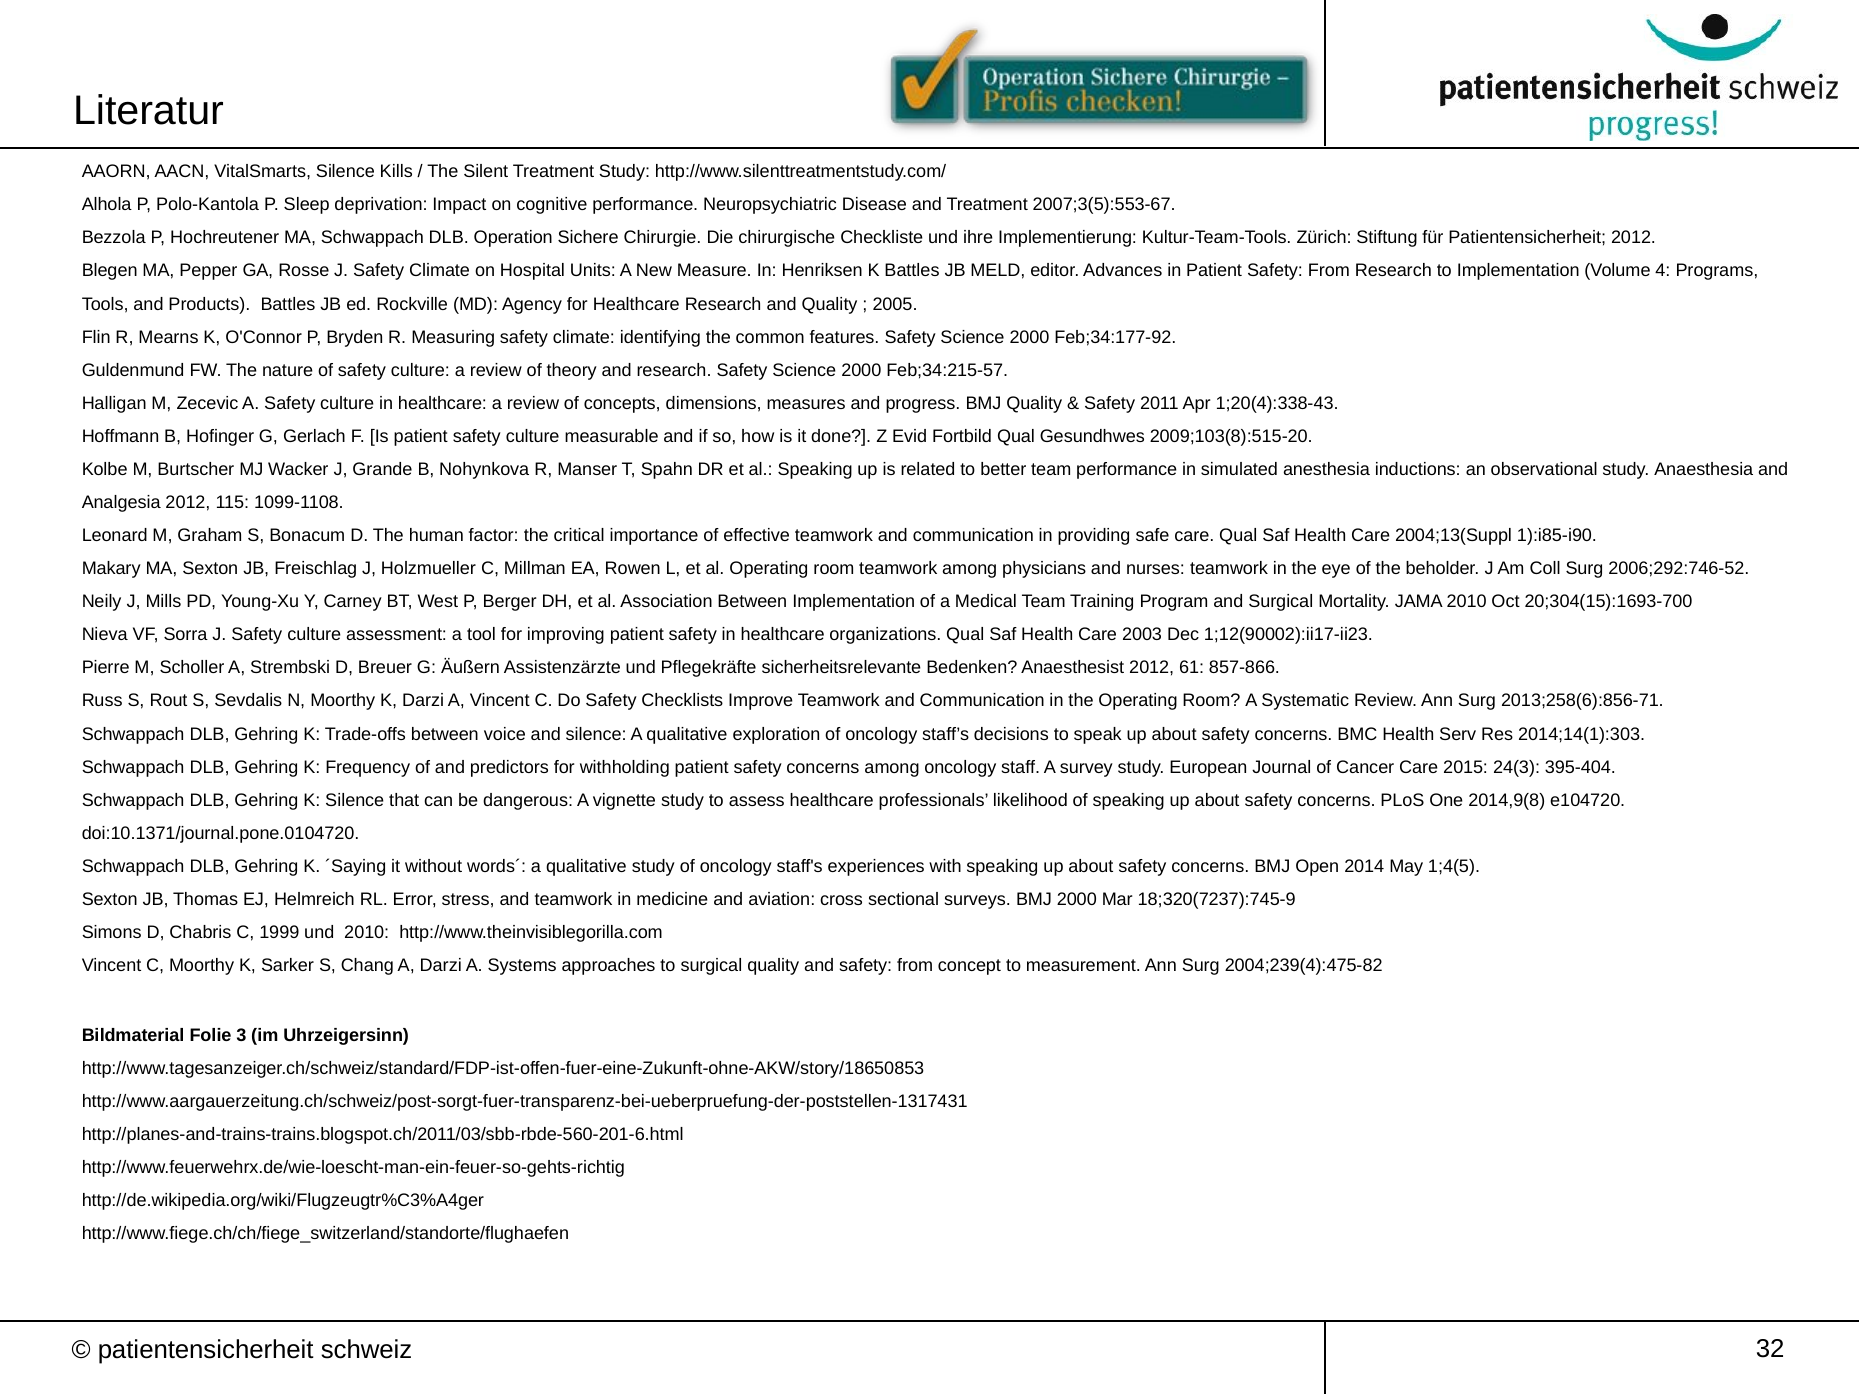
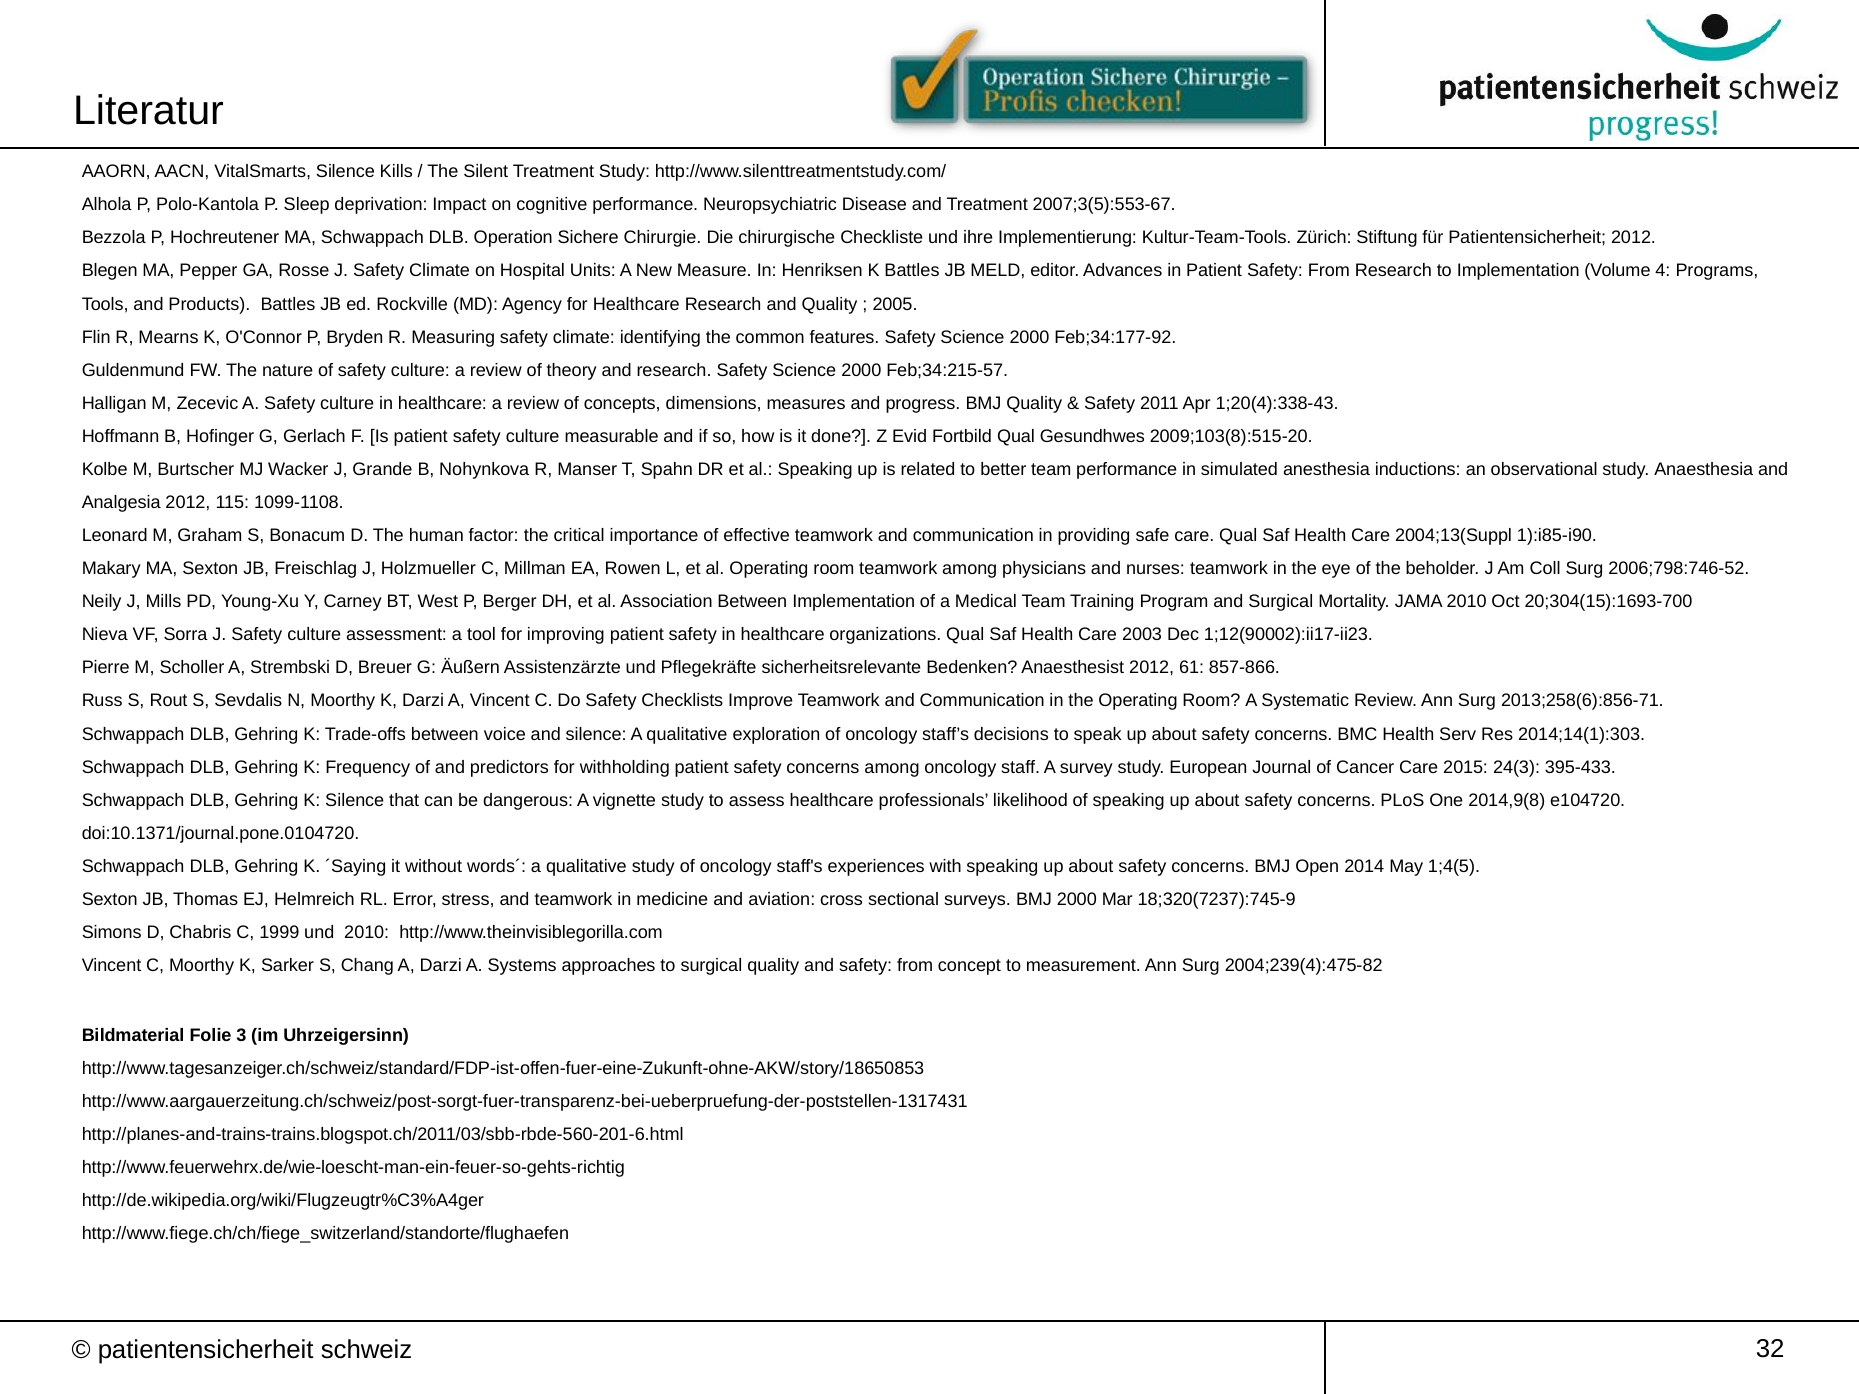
2006;292:746-52: 2006;292:746-52 -> 2006;798:746-52
395-404: 395-404 -> 395-433
